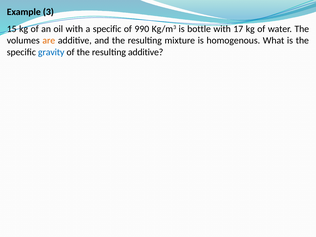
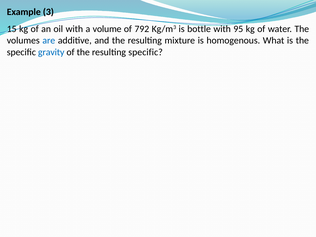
a specific: specific -> volume
990: 990 -> 792
17: 17 -> 95
are colour: orange -> blue
resulting additive: additive -> specific
